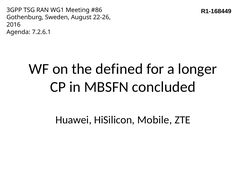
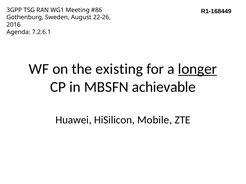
defined: defined -> existing
longer underline: none -> present
concluded: concluded -> achievable
